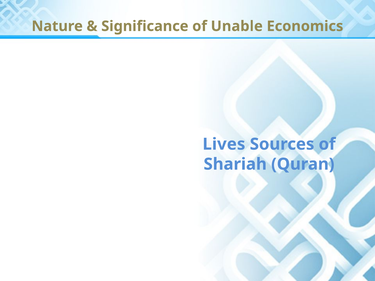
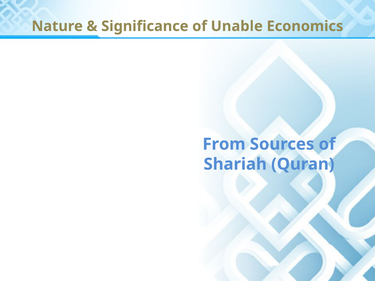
Lives: Lives -> From
